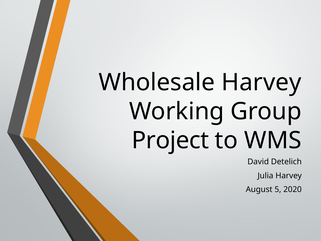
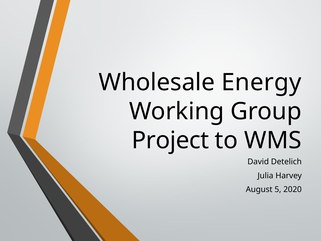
Wholesale Harvey: Harvey -> Energy
